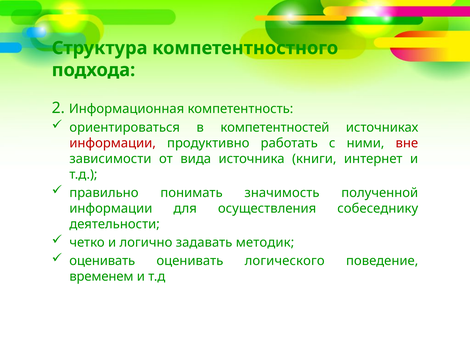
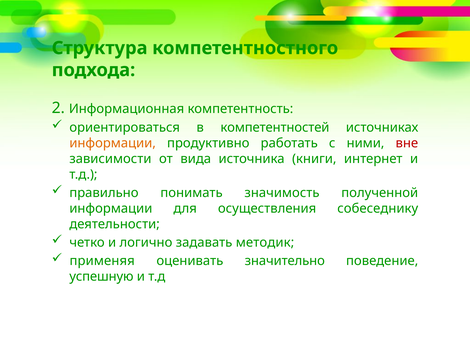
информации at (113, 143) colour: red -> orange
оценивать at (102, 261): оценивать -> применяя
логического: логического -> значительно
временем: временем -> успешную
